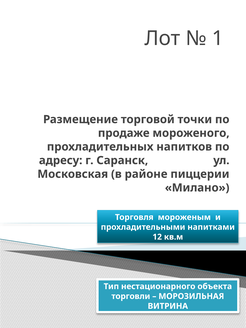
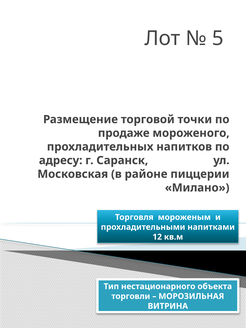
1: 1 -> 5
